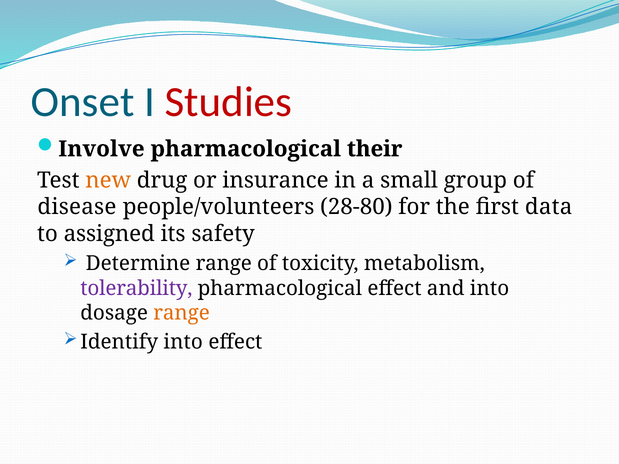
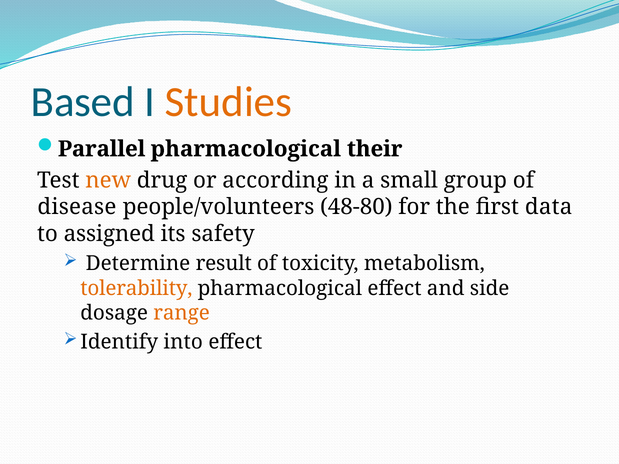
Onset: Onset -> Based
Studies colour: red -> orange
Involve: Involve -> Parallel
insurance: insurance -> according
28-80: 28-80 -> 48-80
Determine range: range -> result
tolerability colour: purple -> orange
and into: into -> side
